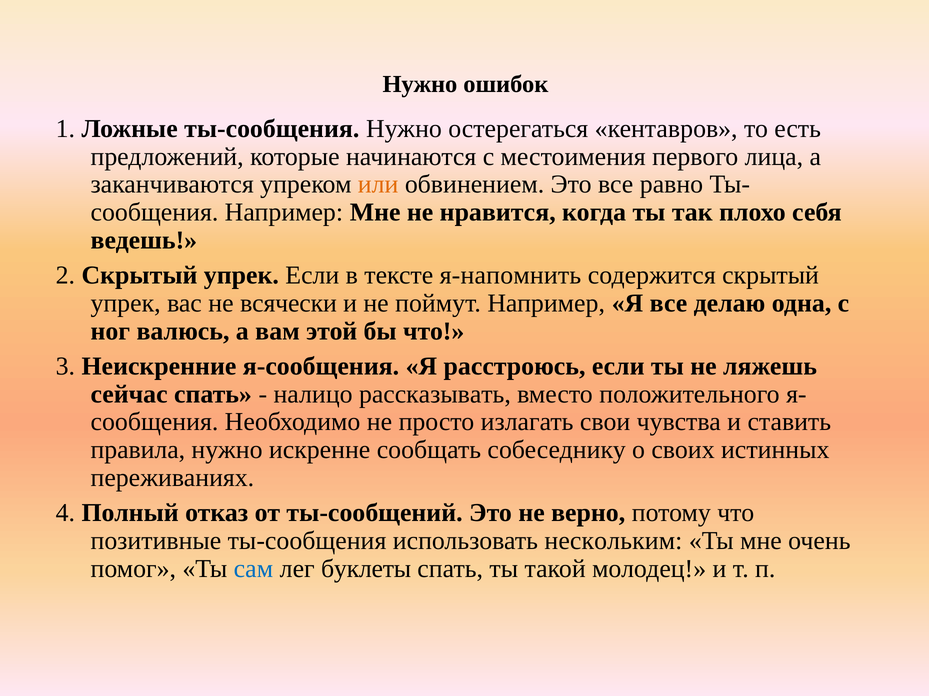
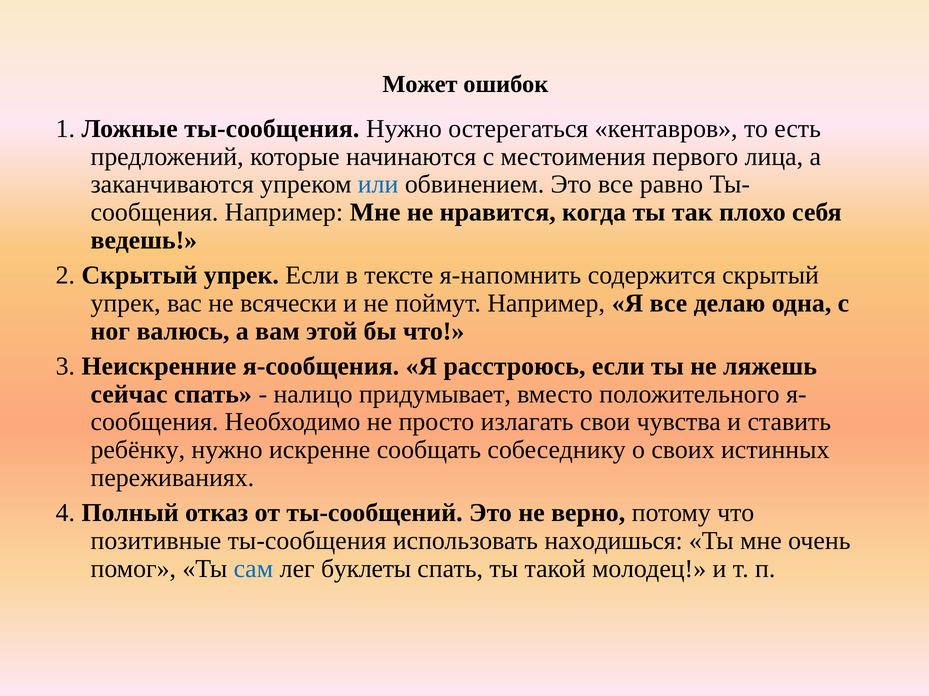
Нужно at (420, 84): Нужно -> Может
или colour: orange -> blue
рассказывать: рассказывать -> придумывает
правила: правила -> ребёнку
нескольким: нескольким -> находишься
